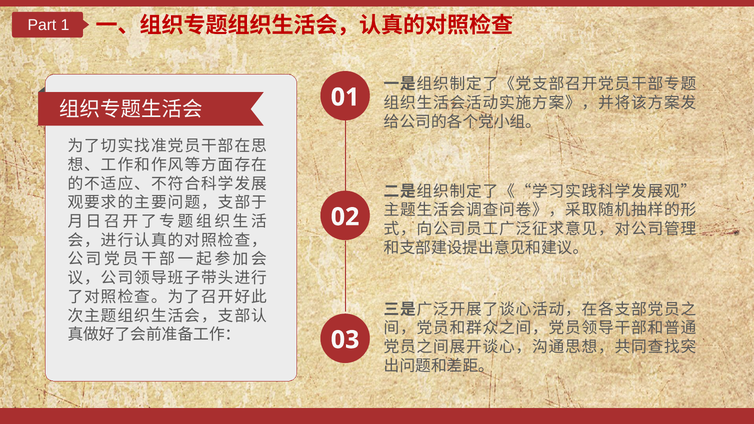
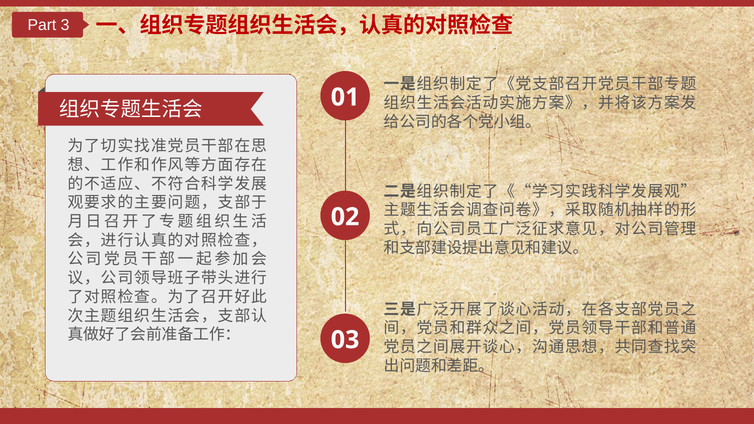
1: 1 -> 3
